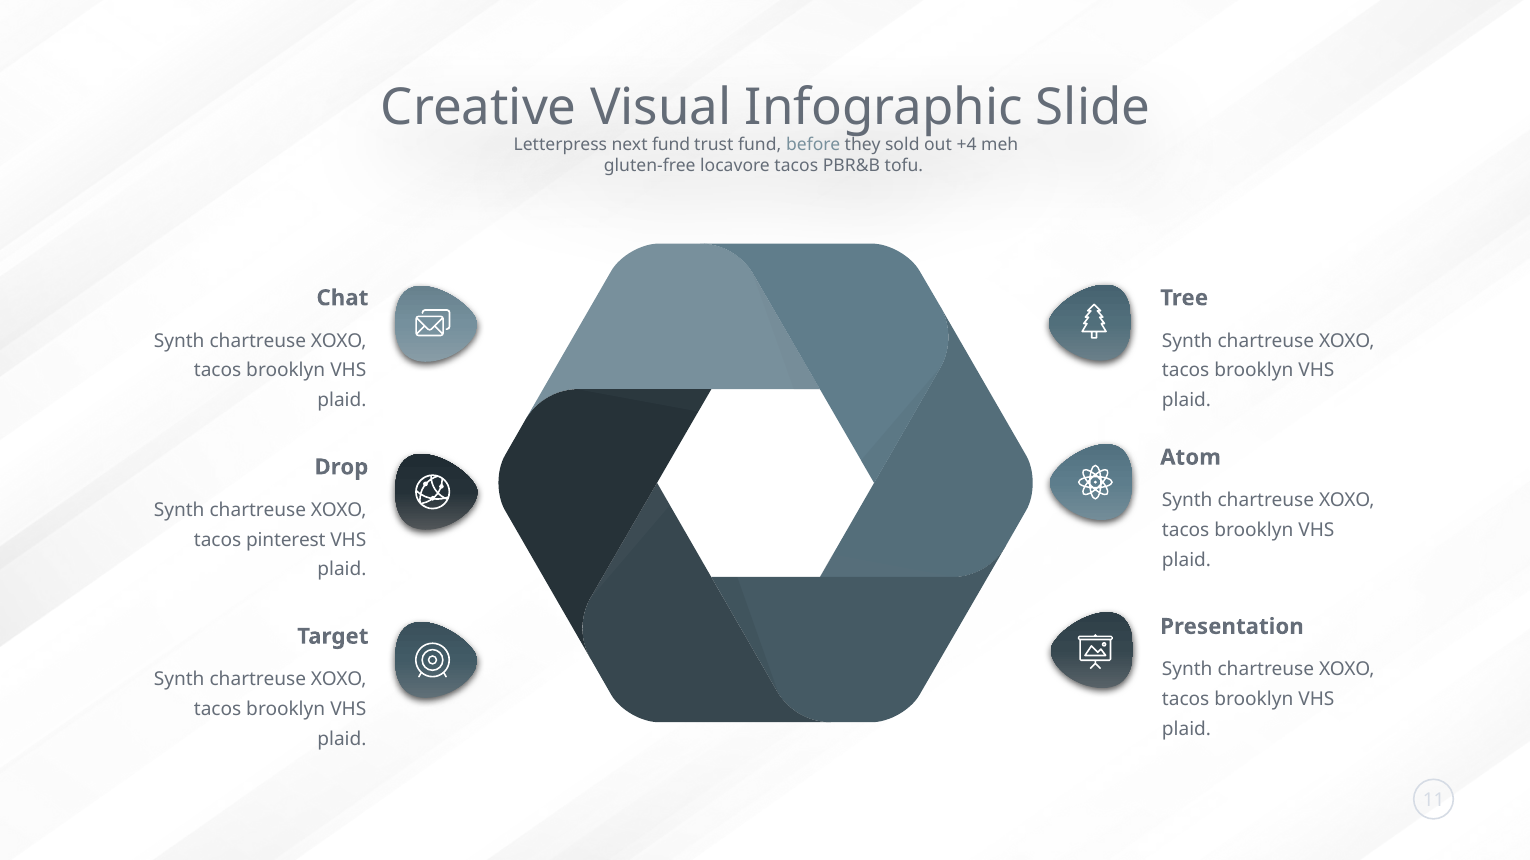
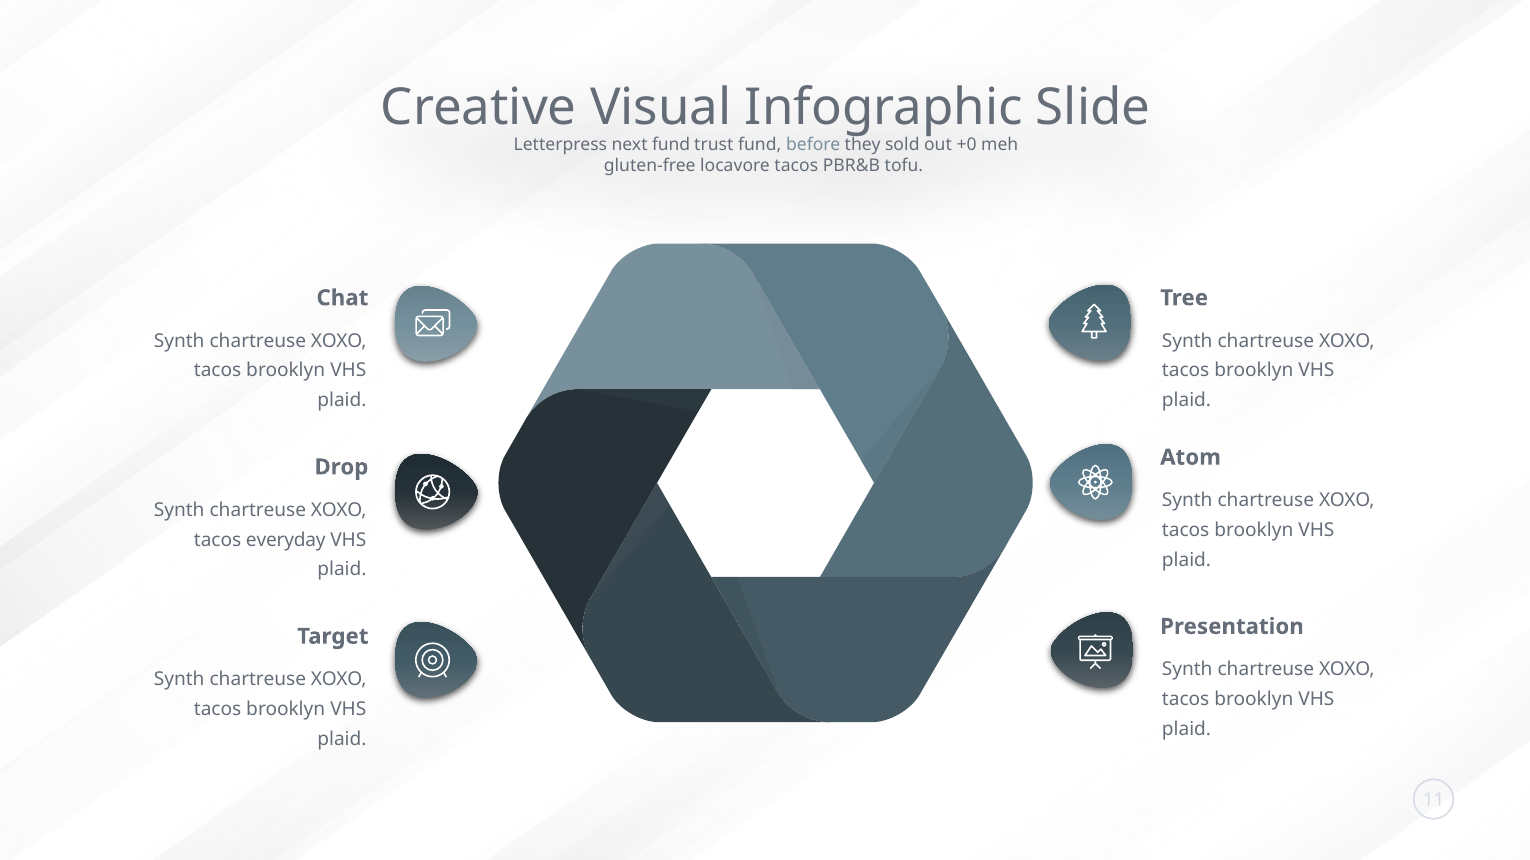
+4: +4 -> +0
pinterest: pinterest -> everyday
